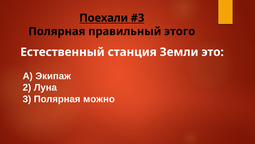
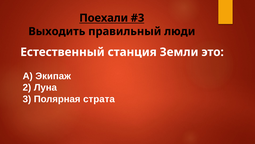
Полярная at (57, 31): Полярная -> Выходить
этого: этого -> люди
можно: можно -> страта
